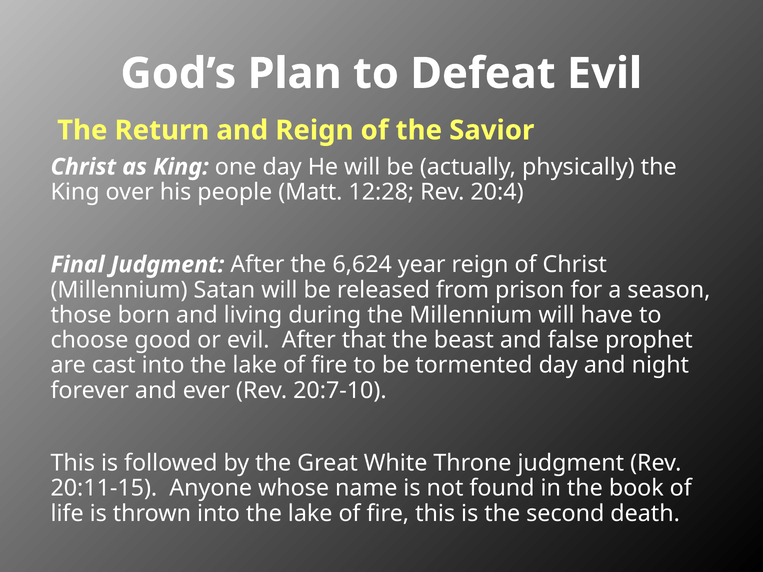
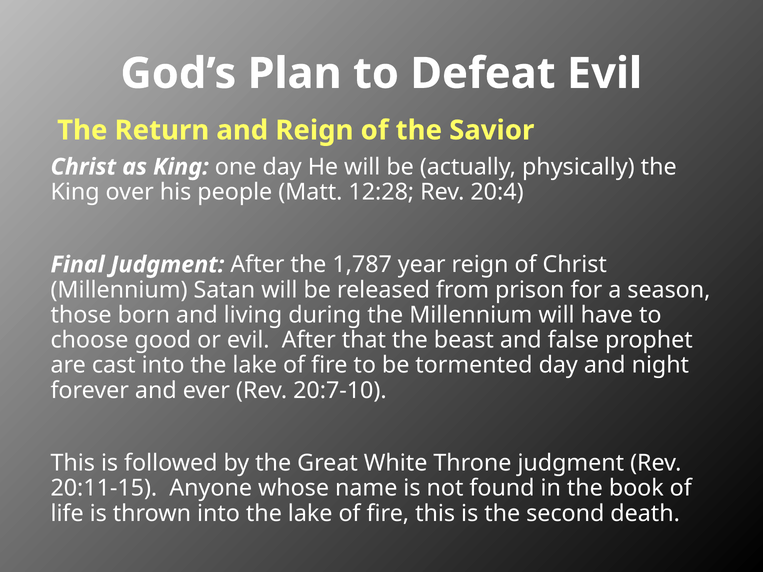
6,624: 6,624 -> 1,787
